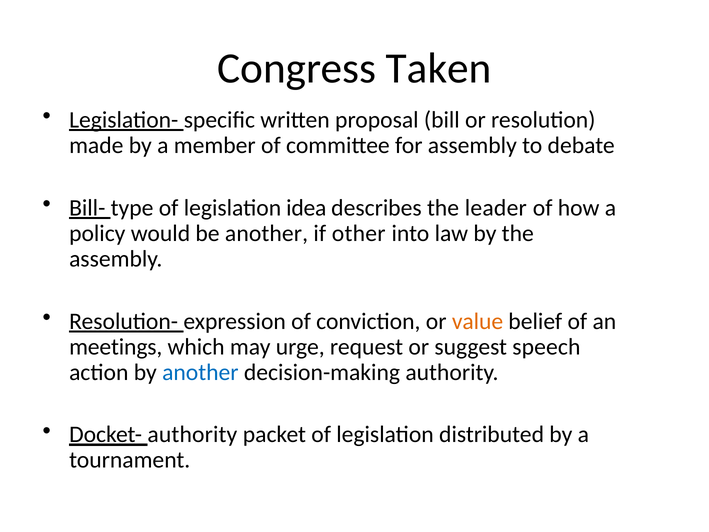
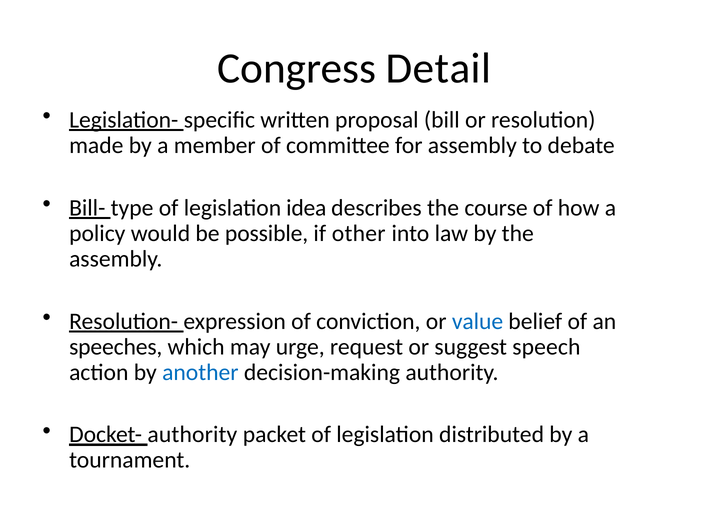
Taken: Taken -> Detail
leader: leader -> course
be another: another -> possible
value colour: orange -> blue
meetings: meetings -> speeches
